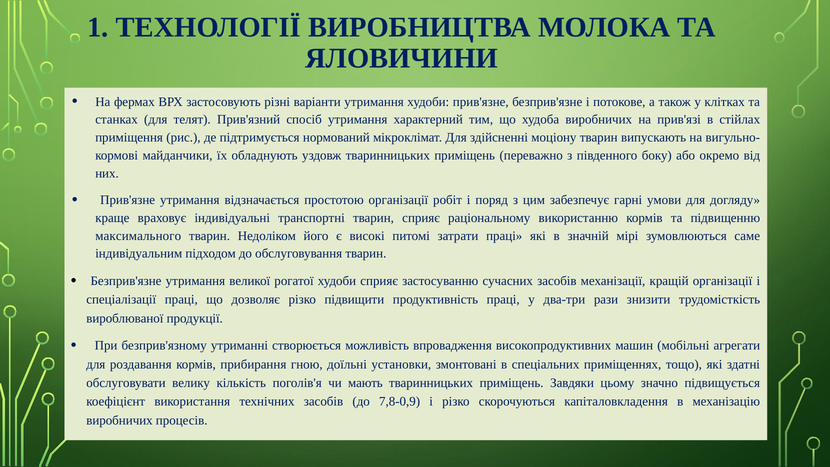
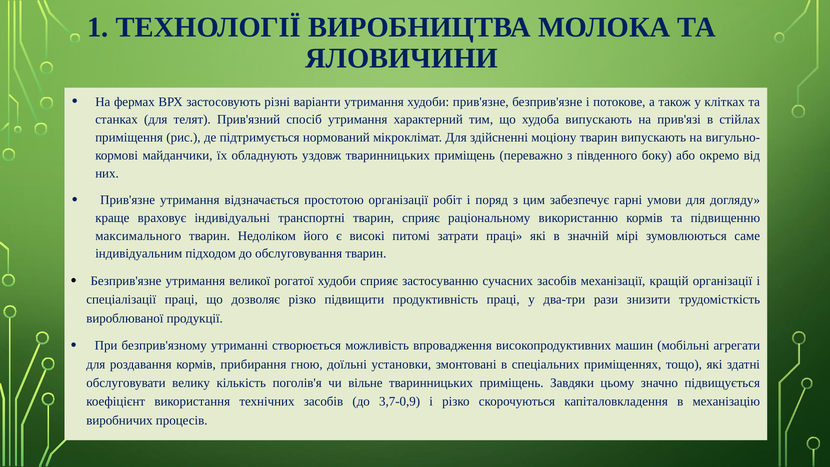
худоба виробничих: виробничих -> випускають
мають: мають -> вільне
7,8-0,9: 7,8-0,9 -> 3,7-0,9
